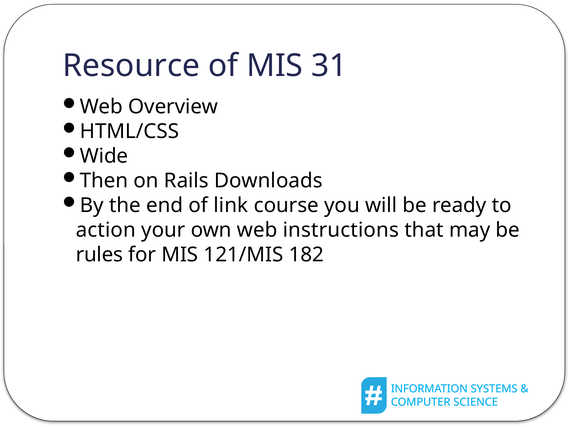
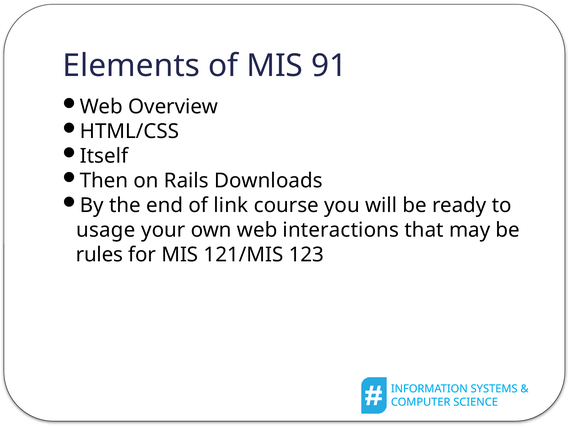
Resource: Resource -> Elements
31: 31 -> 91
Wide: Wide -> Itself
action: action -> usage
instructions: instructions -> interactions
182: 182 -> 123
